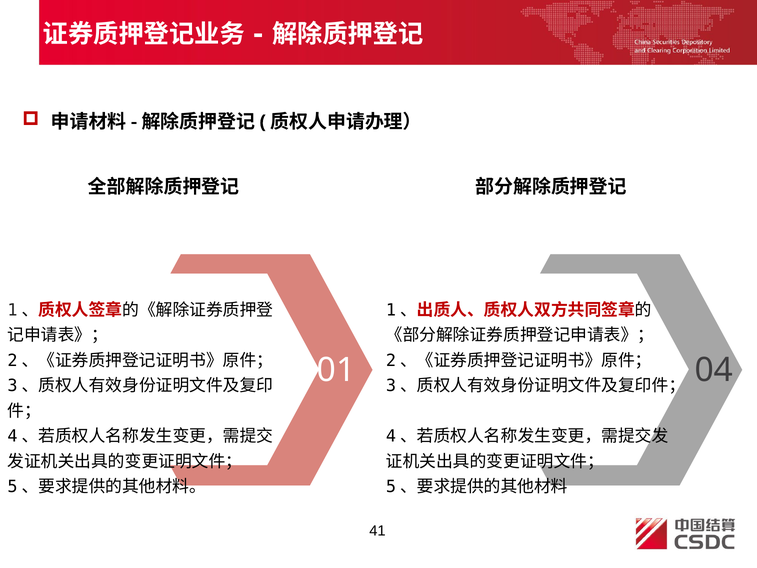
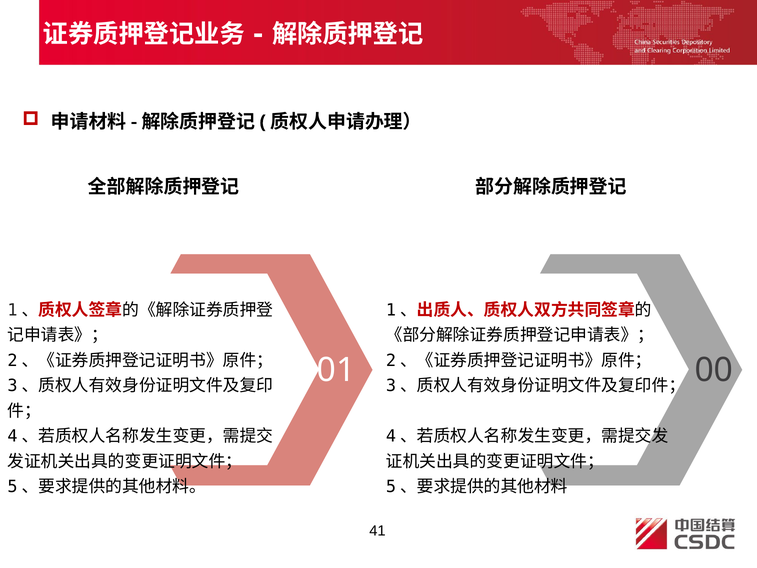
04: 04 -> 00
